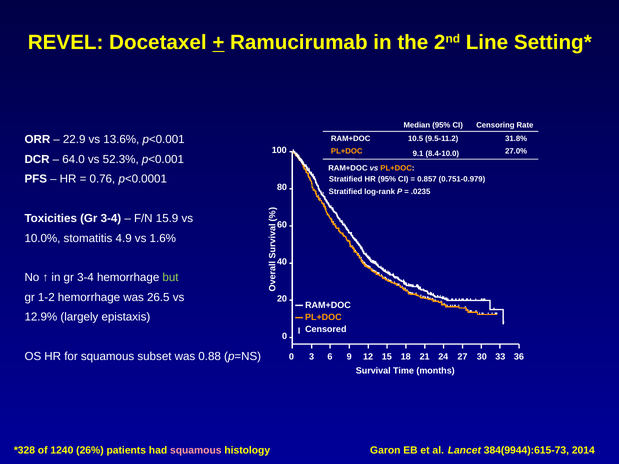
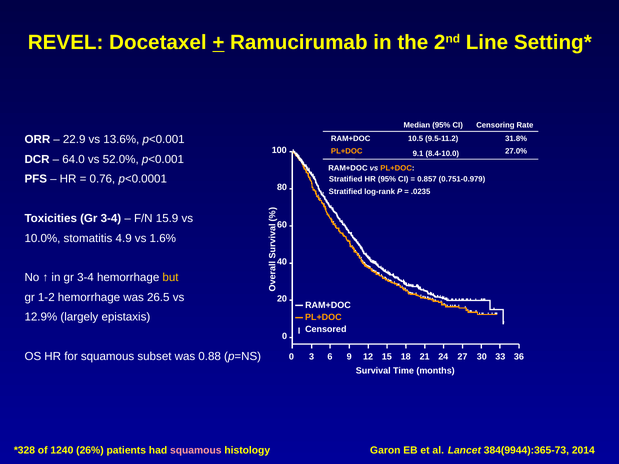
52.3%: 52.3% -> 52.0%
but colour: light green -> yellow
384(9944):615-73: 384(9944):615-73 -> 384(9944):365-73
